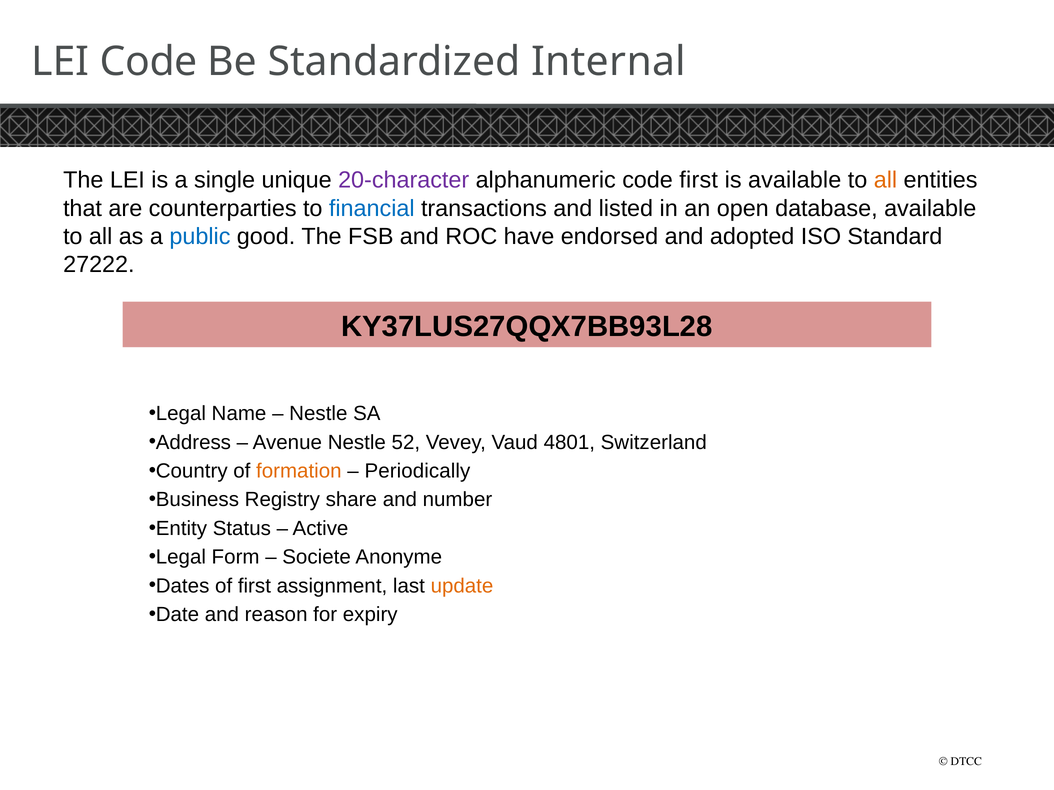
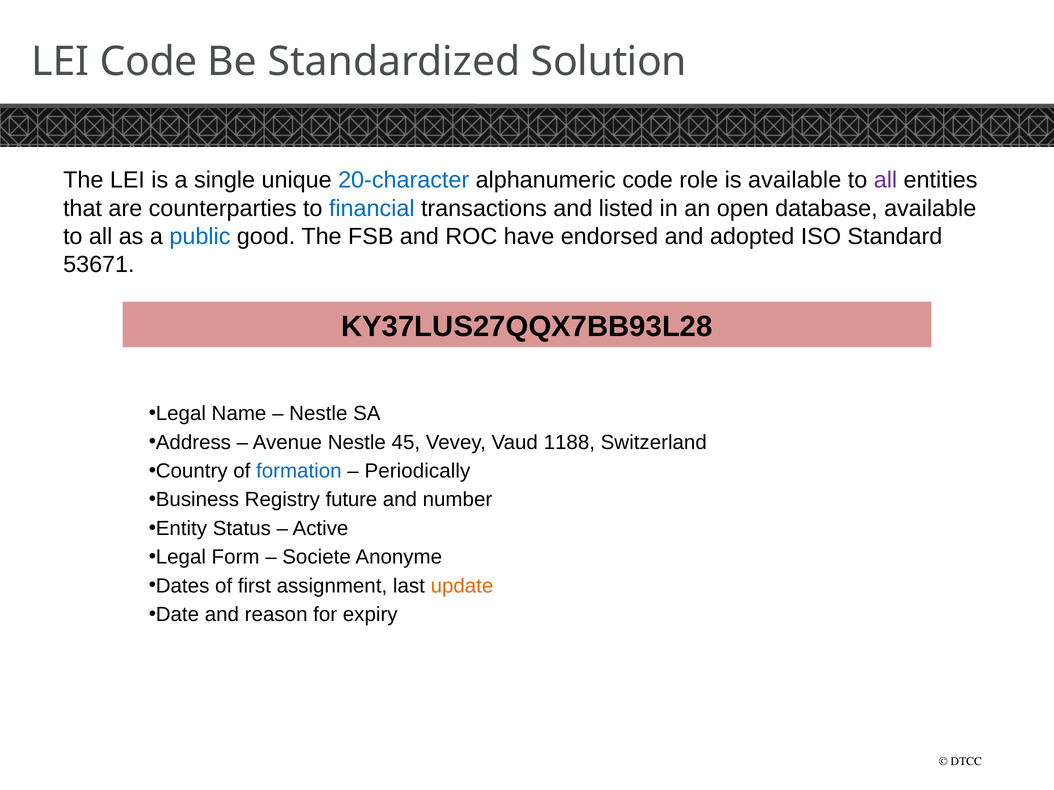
Internal: Internal -> Solution
20-character colour: purple -> blue
code first: first -> role
all at (885, 180) colour: orange -> purple
27222: 27222 -> 53671
52: 52 -> 45
4801: 4801 -> 1188
formation colour: orange -> blue
share: share -> future
